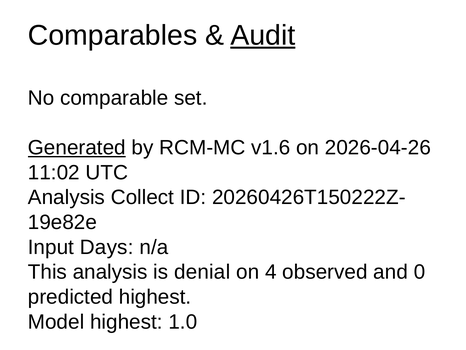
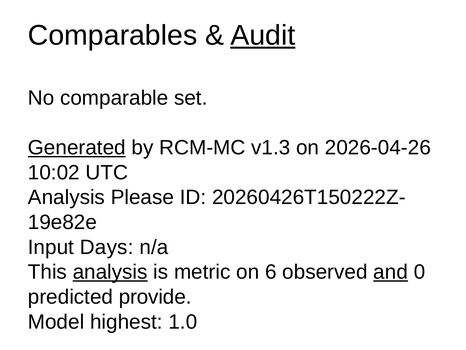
v1.6: v1.6 -> v1.3
11:02: 11:02 -> 10:02
Collect: Collect -> Please
analysis at (110, 272) underline: none -> present
denial: denial -> metric
4: 4 -> 6
and underline: none -> present
predicted highest: highest -> provide
